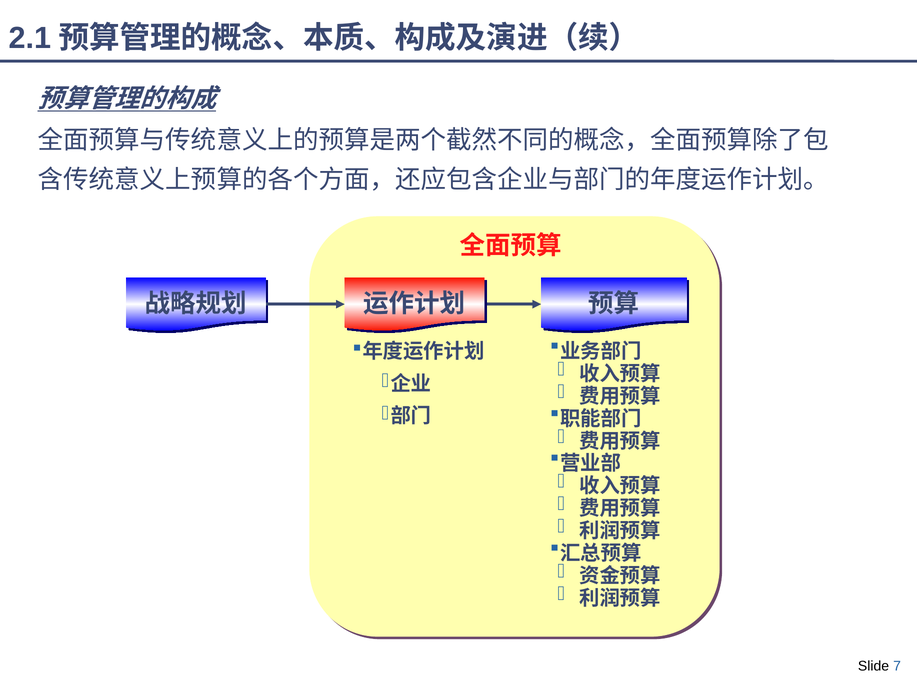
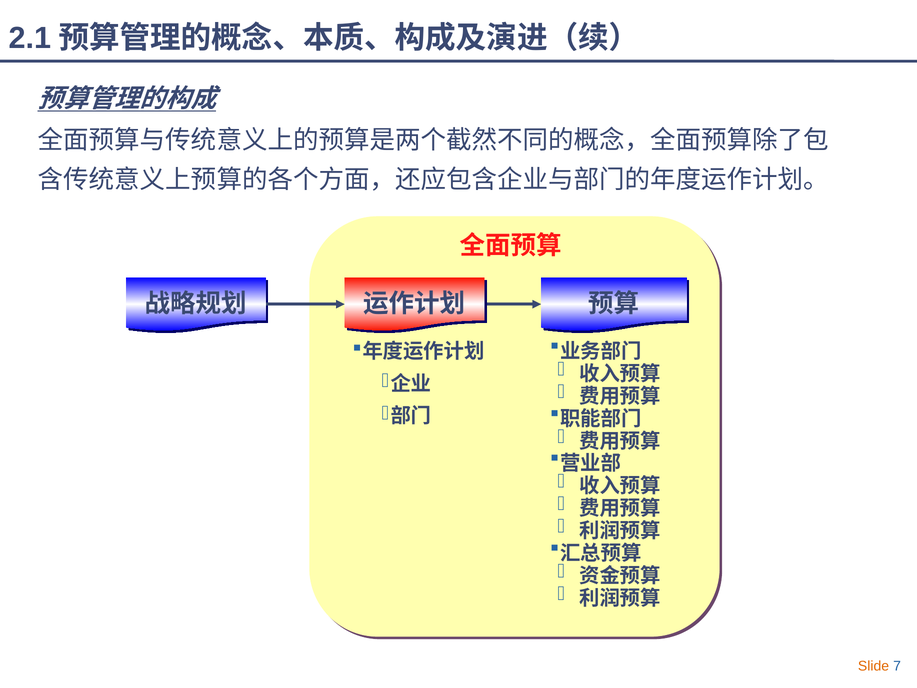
Slide colour: black -> orange
